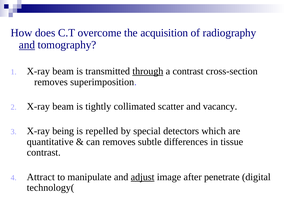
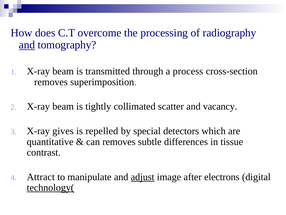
acquisition: acquisition -> processing
through underline: present -> none
a contrast: contrast -> process
being: being -> gives
penetrate: penetrate -> electrons
technology underline: none -> present
